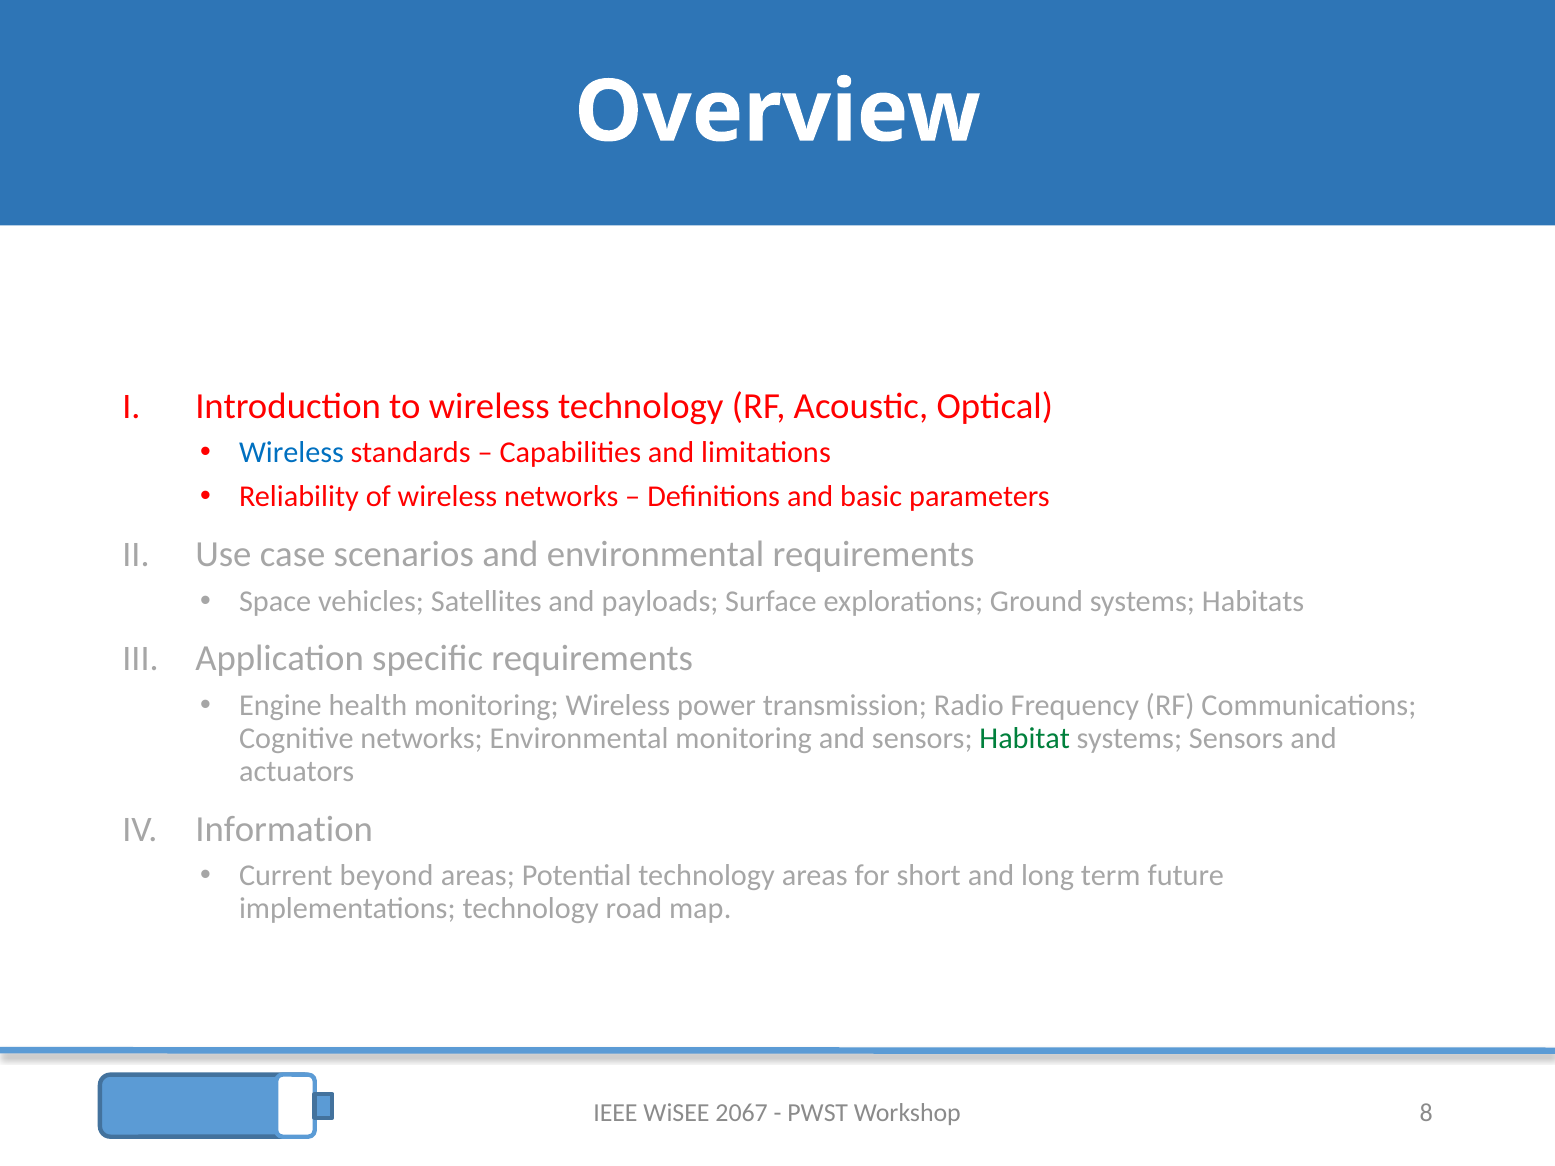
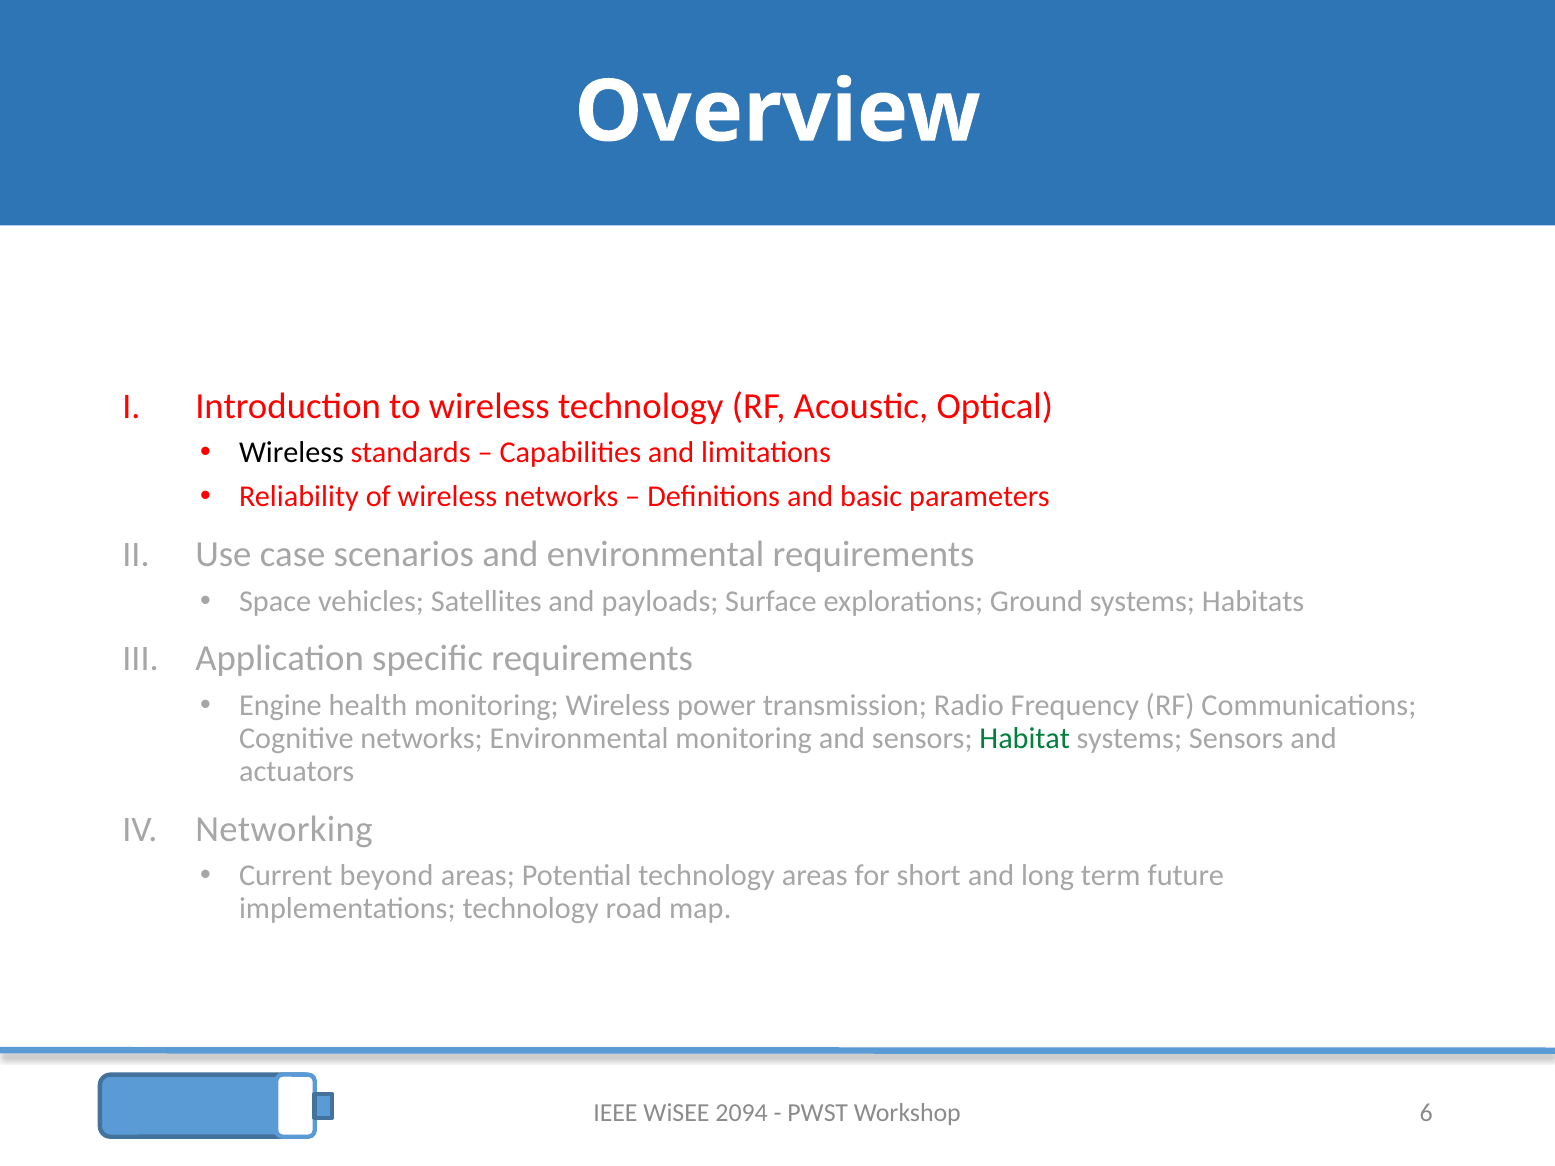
Wireless at (291, 453) colour: blue -> black
Information: Information -> Networking
2067: 2067 -> 2094
8: 8 -> 6
